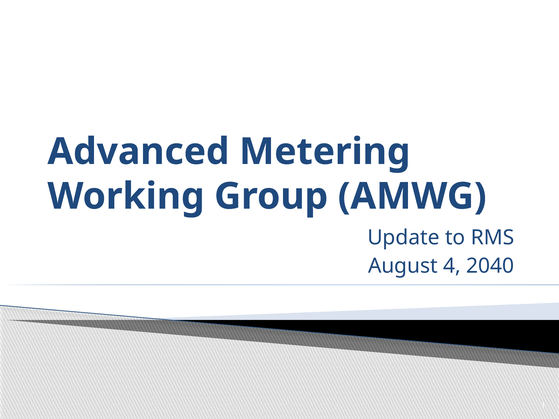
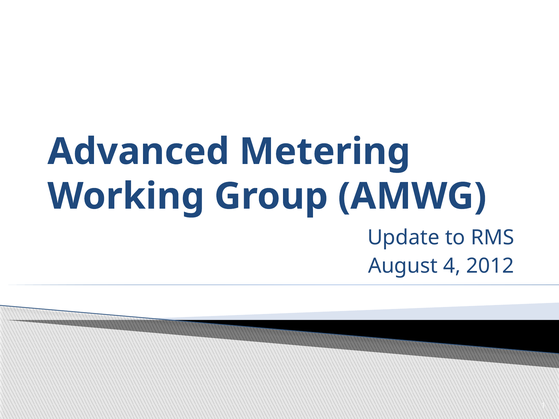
2040: 2040 -> 2012
